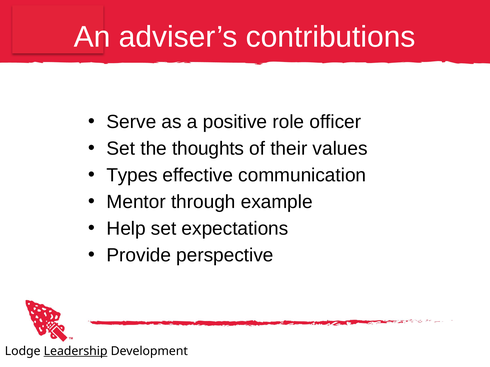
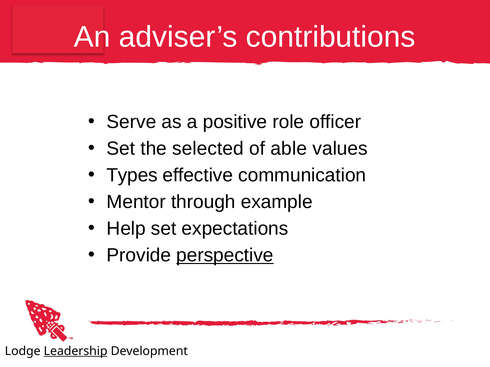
thoughts: thoughts -> selected
their: their -> able
perspective underline: none -> present
